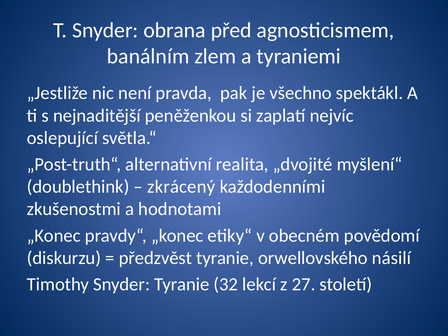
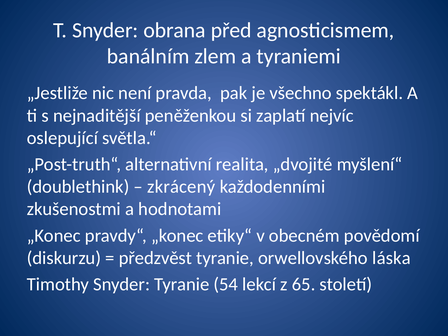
násilí: násilí -> láska
32: 32 -> 54
27: 27 -> 65
